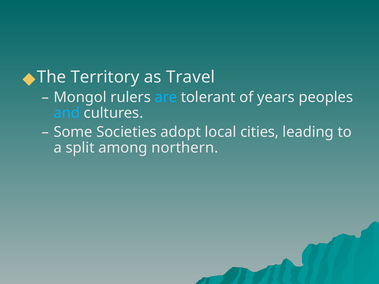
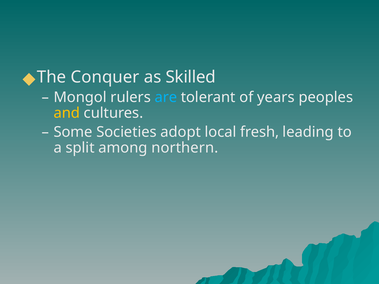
Territory: Territory -> Conquer
Travel: Travel -> Skilled
and colour: light blue -> yellow
cities: cities -> fresh
